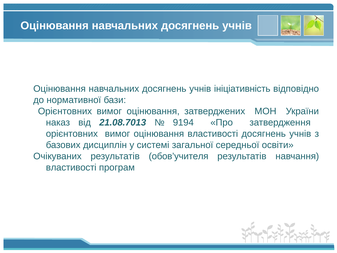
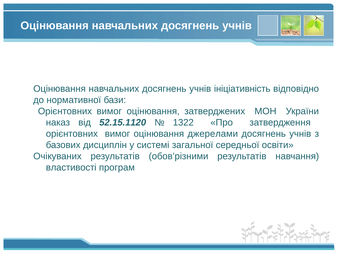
21.08.7013: 21.08.7013 -> 52.15.1120
9194: 9194 -> 1322
оцінювання властивості: властивості -> джерелами
обов’учителя: обов’учителя -> обов’різними
